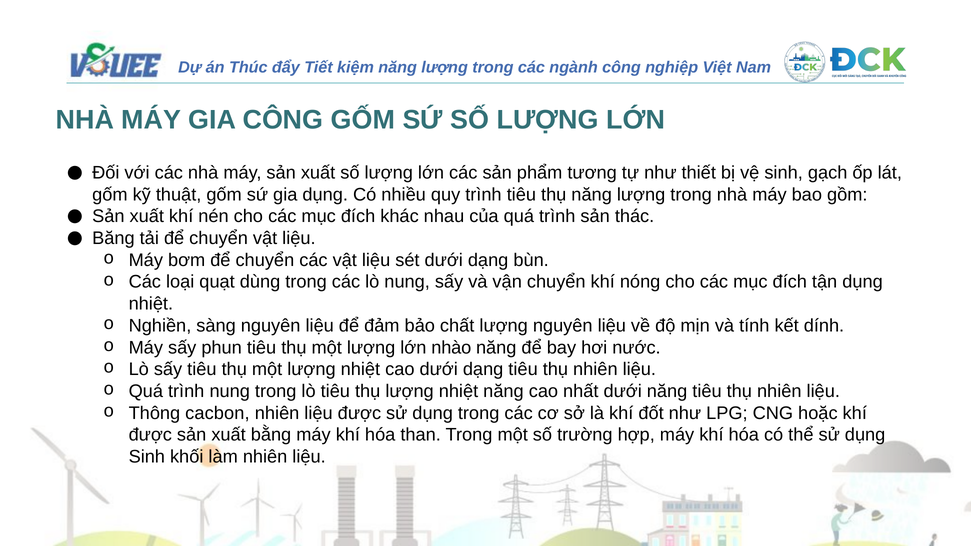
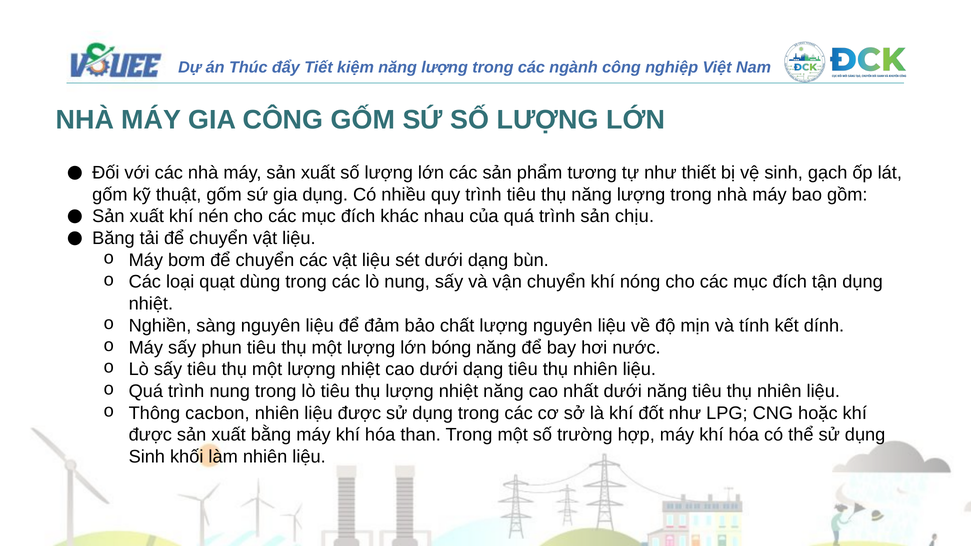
thác: thác -> chịu
nhào: nhào -> bóng
